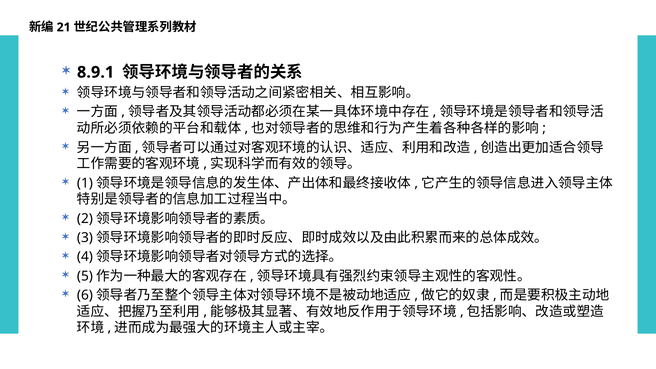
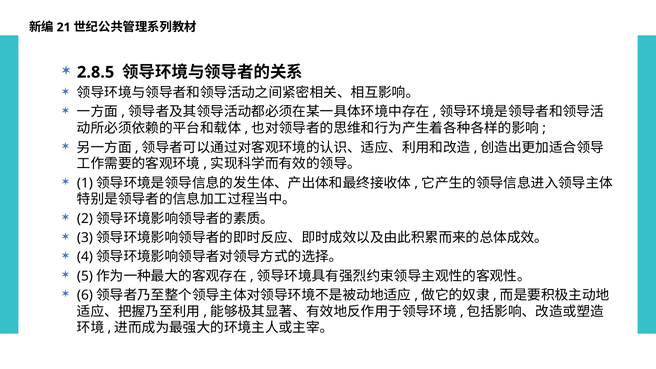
8.9.1: 8.9.1 -> 2.8.5
